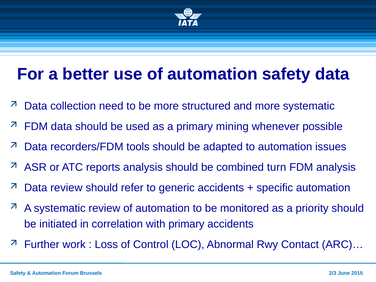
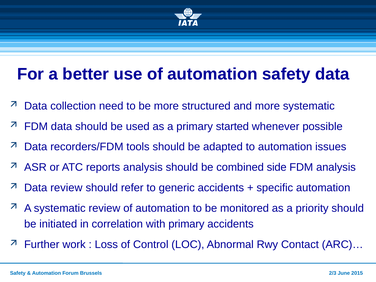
mining: mining -> started
turn: turn -> side
